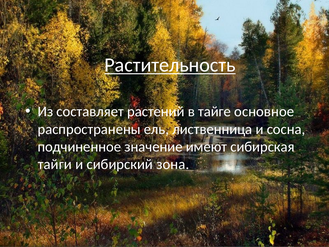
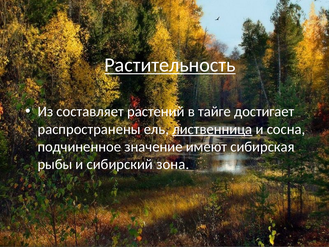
основное: основное -> достигает
лиственница underline: none -> present
тайги: тайги -> рыбы
